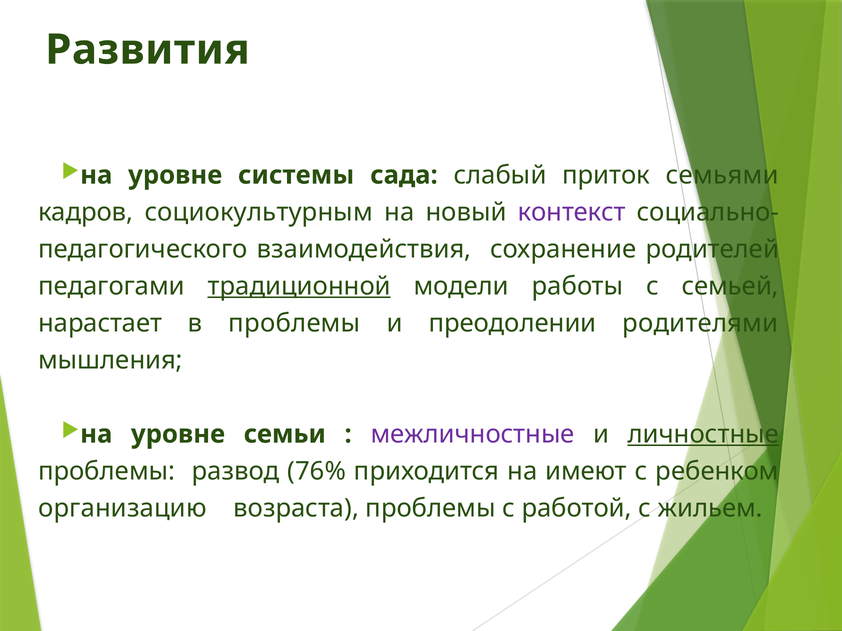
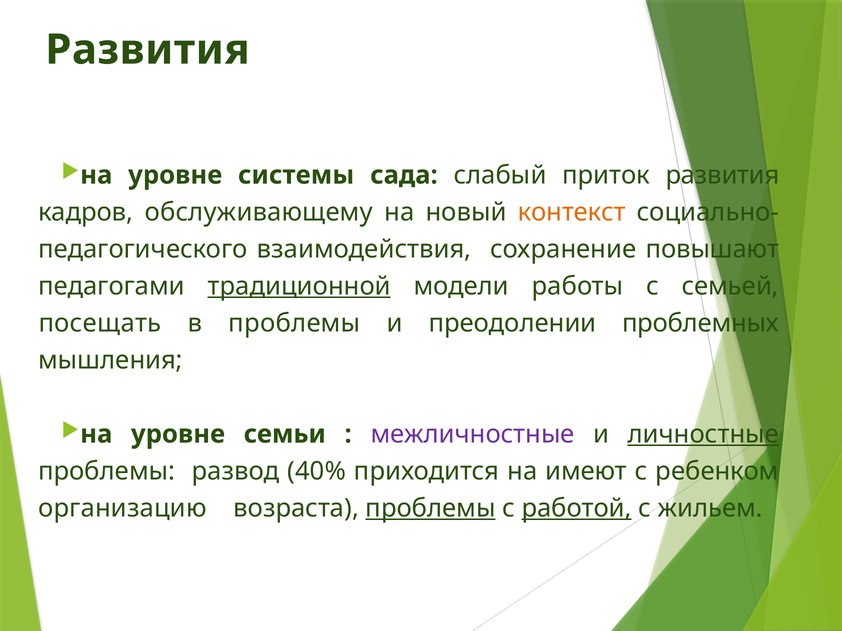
приток семьями: семьями -> развития
социокультурным: социокультурным -> обслуживающему
контекст colour: purple -> orange
родителей: родителей -> повышают
нарастает: нарастает -> посещать
родителями: родителями -> проблемных
76%: 76% -> 40%
проблемы at (431, 509) underline: none -> present
работой underline: none -> present
